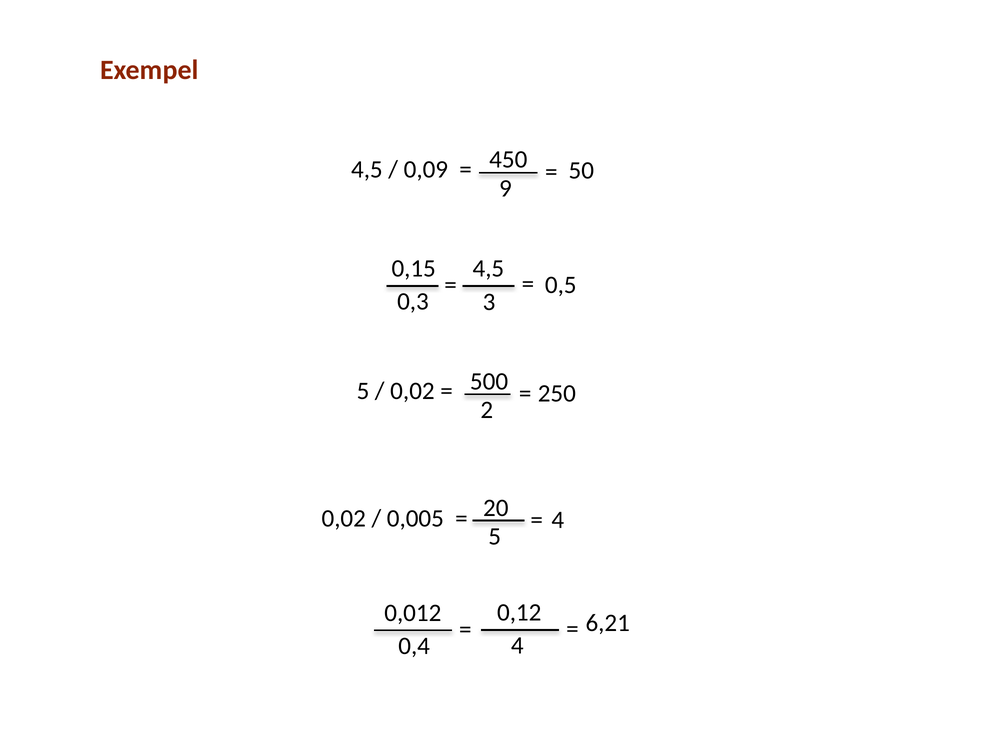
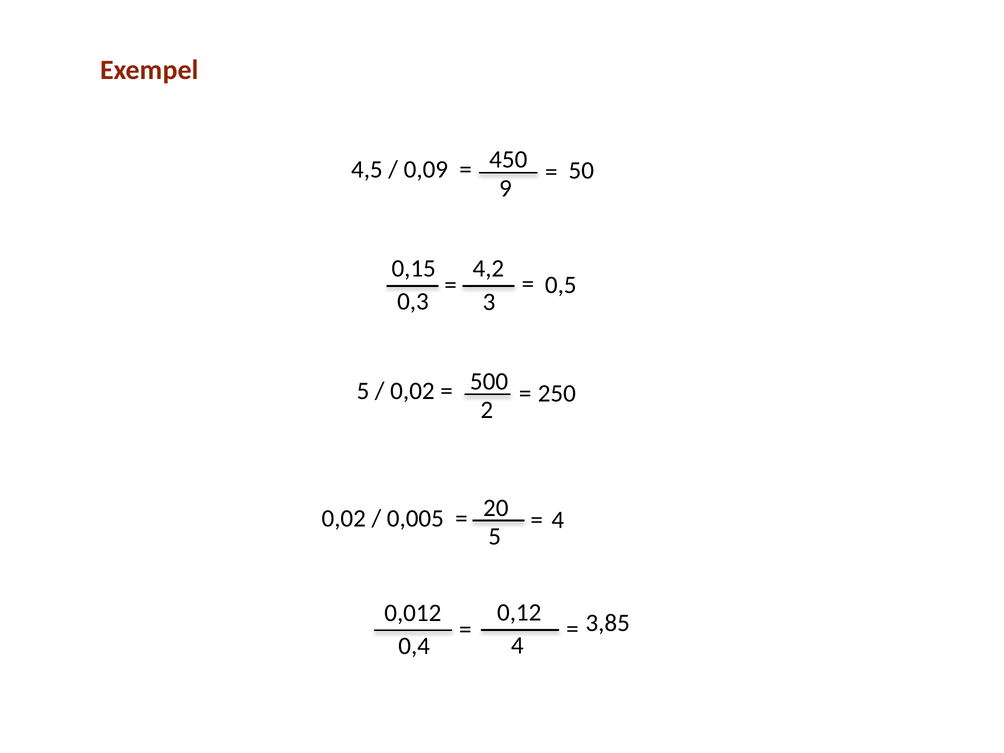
4,5 at (488, 269): 4,5 -> 4,2
6,21: 6,21 -> 3,85
